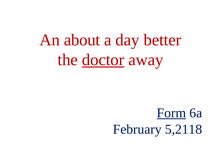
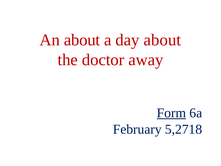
day better: better -> about
doctor underline: present -> none
5,2118: 5,2118 -> 5,2718
